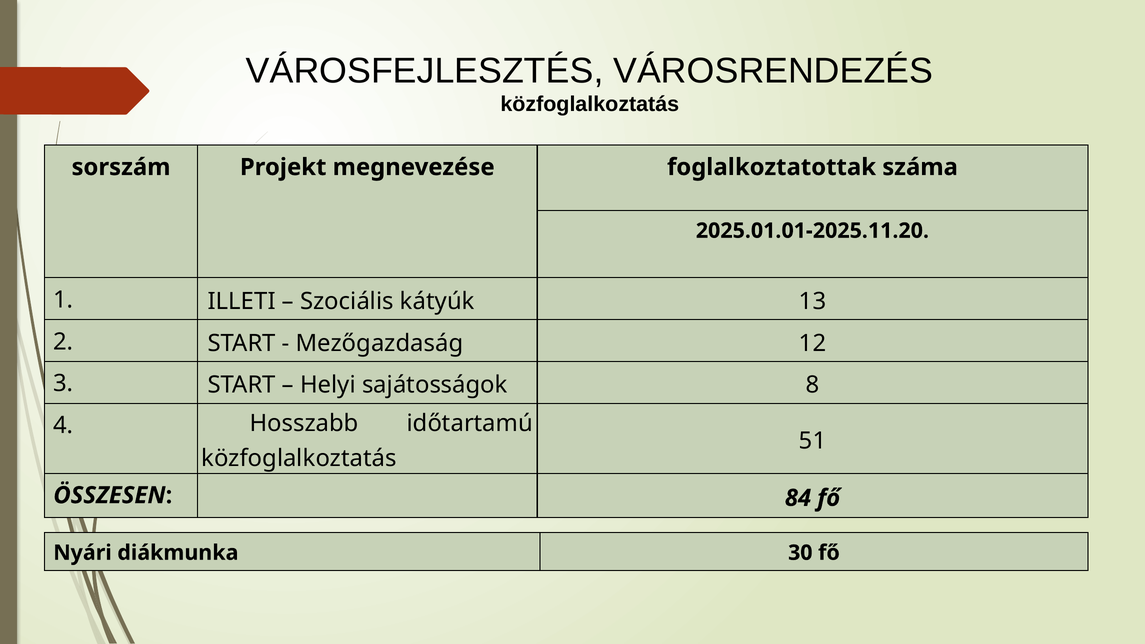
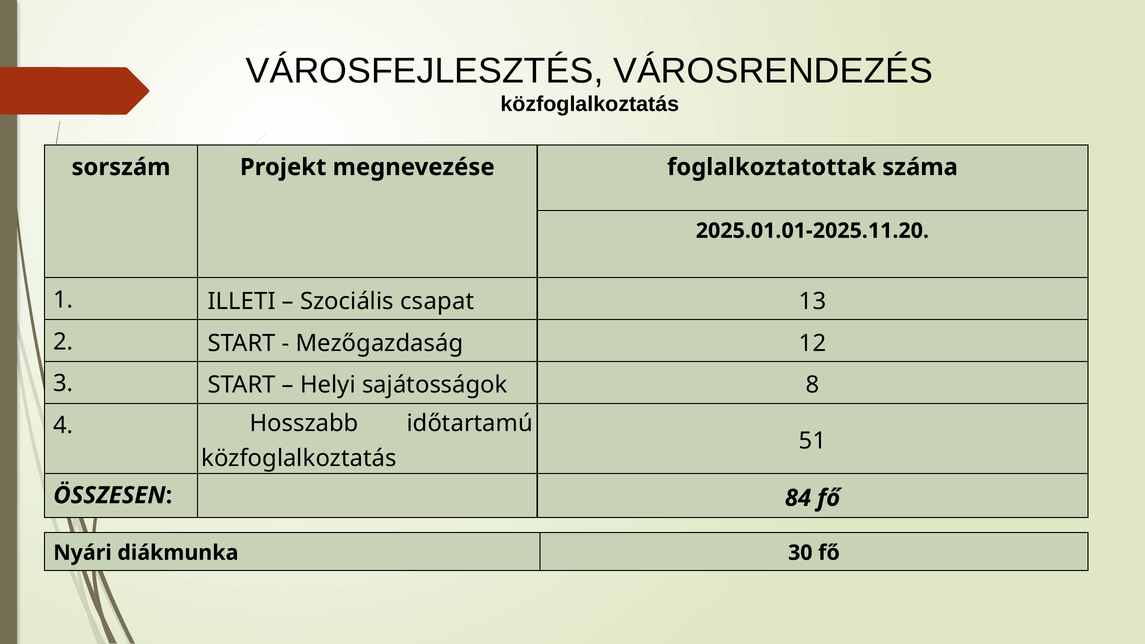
kátyúk: kátyúk -> csapat
